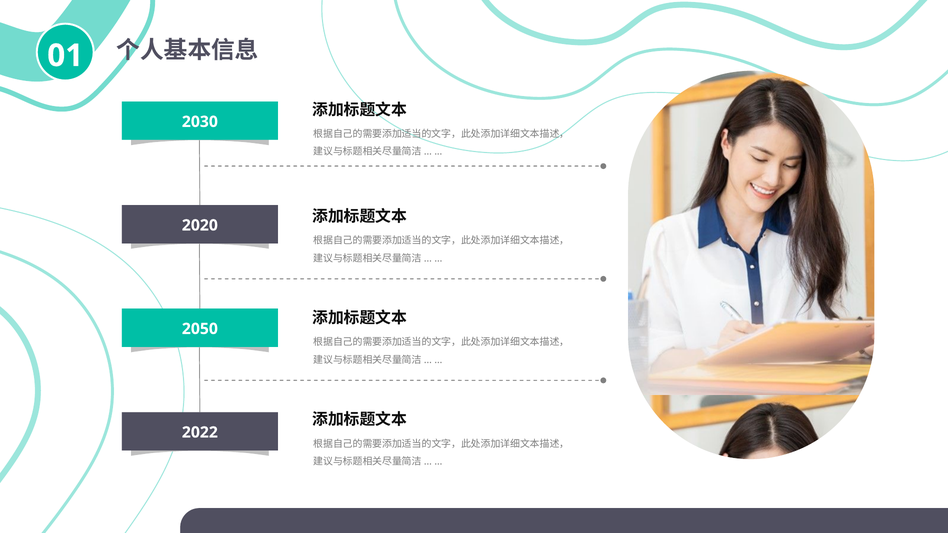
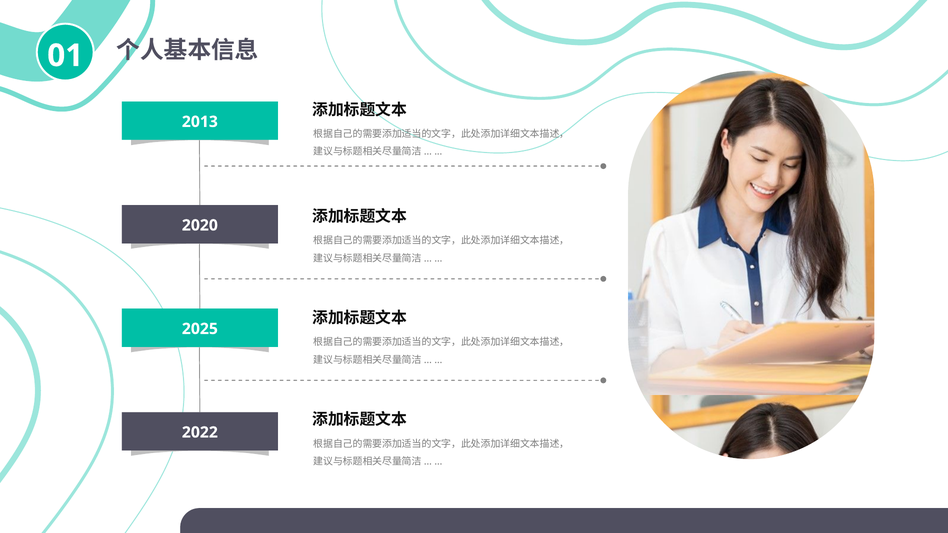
2030: 2030 -> 2013
2050: 2050 -> 2025
